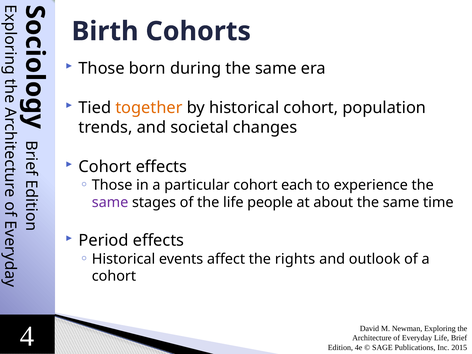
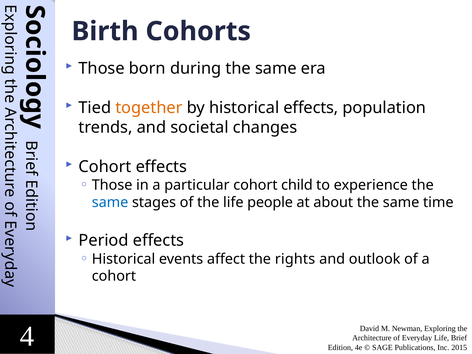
historical cohort: cohort -> effects
each: each -> child
same at (110, 202) colour: purple -> blue
